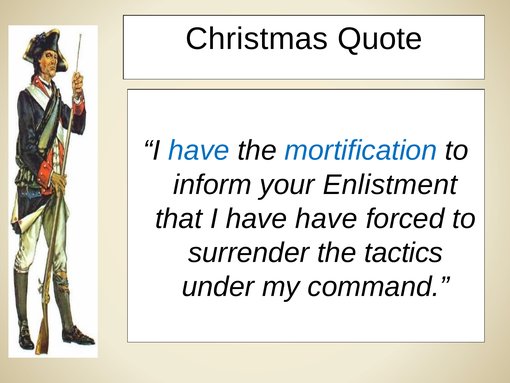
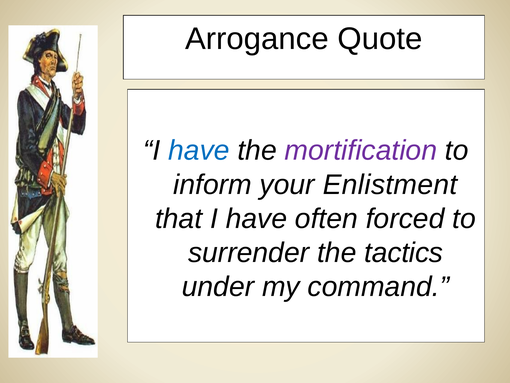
Christmas: Christmas -> Arrogance
mortification colour: blue -> purple
have have: have -> often
